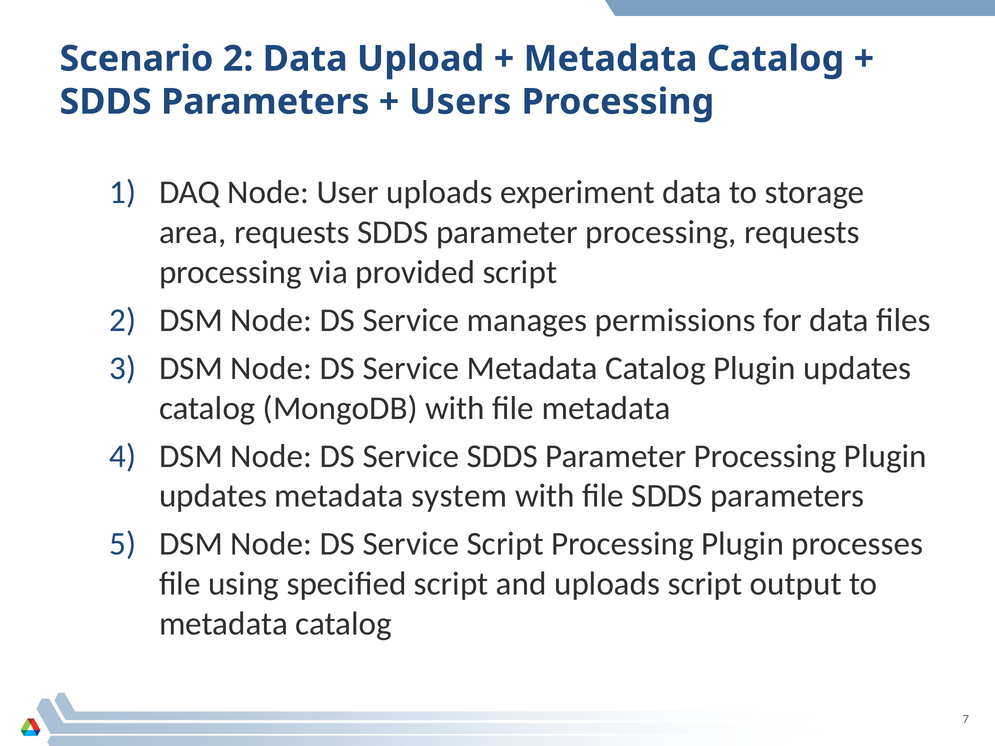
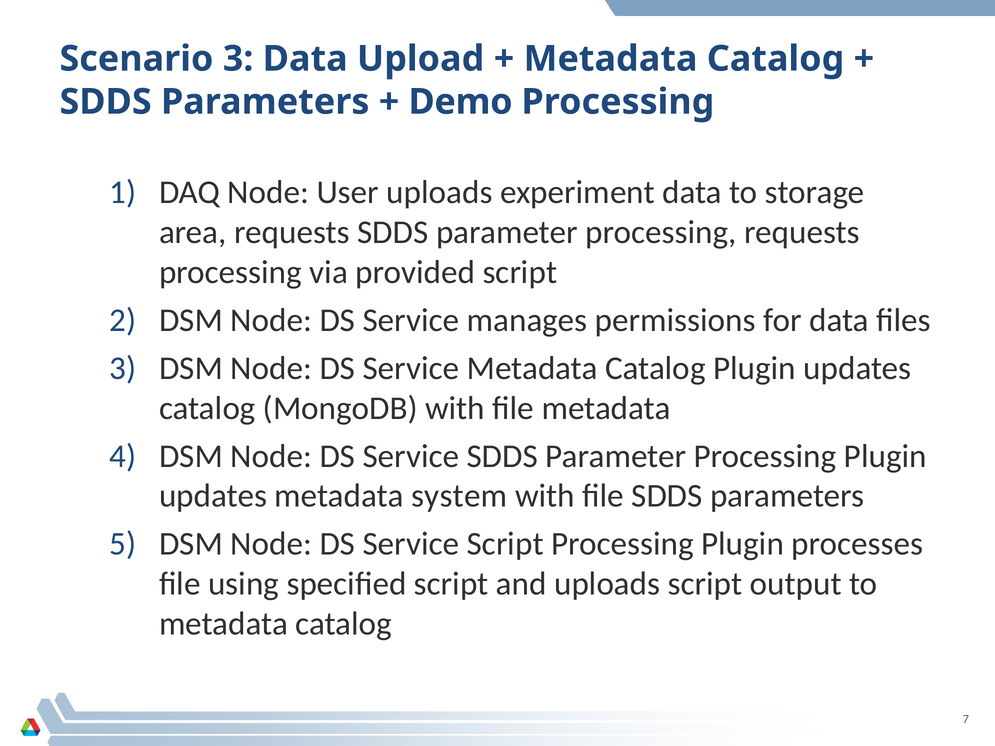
Scenario 2: 2 -> 3
Users: Users -> Demo
